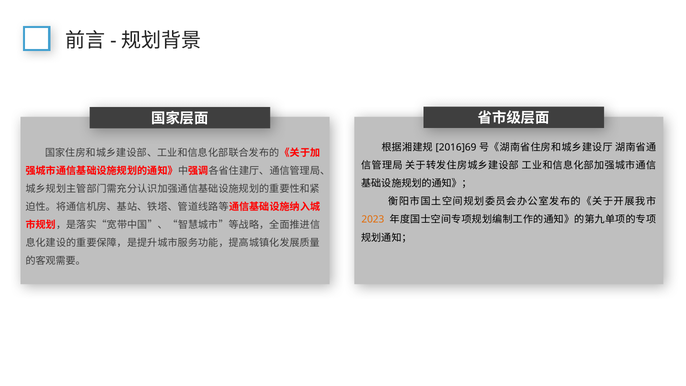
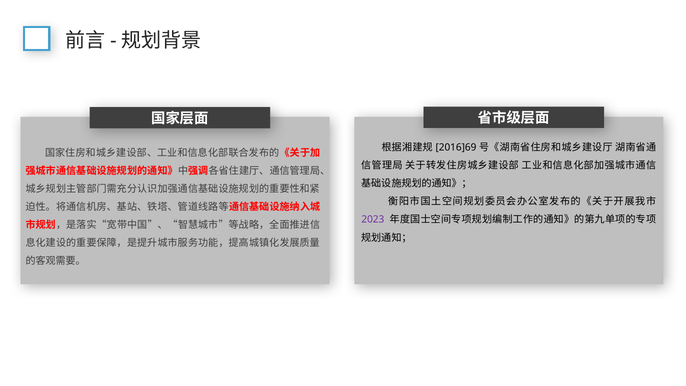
2023 colour: orange -> purple
